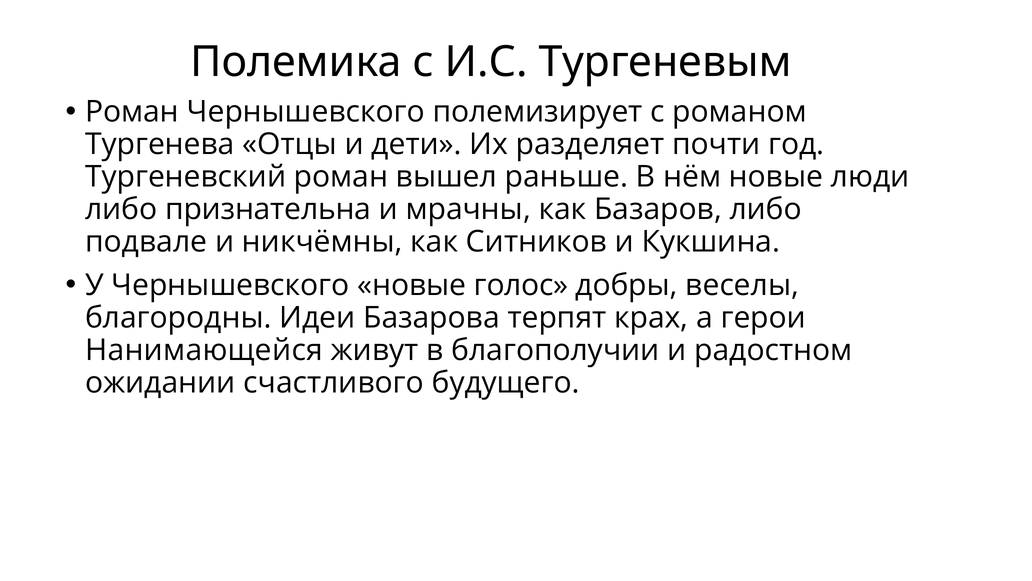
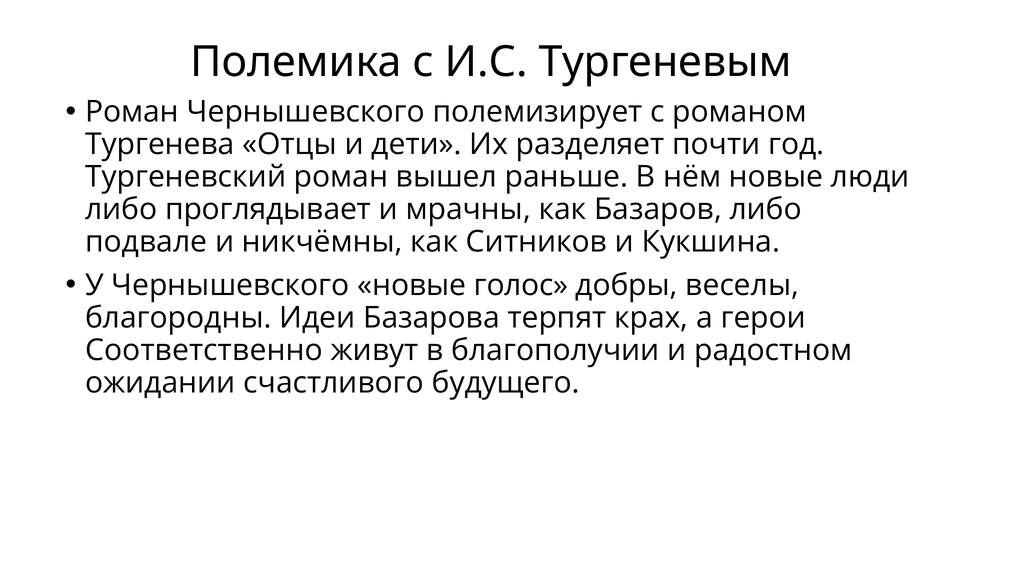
признательна: признательна -> проглядывает
Нанимающейся: Нанимающейся -> Соответственно
